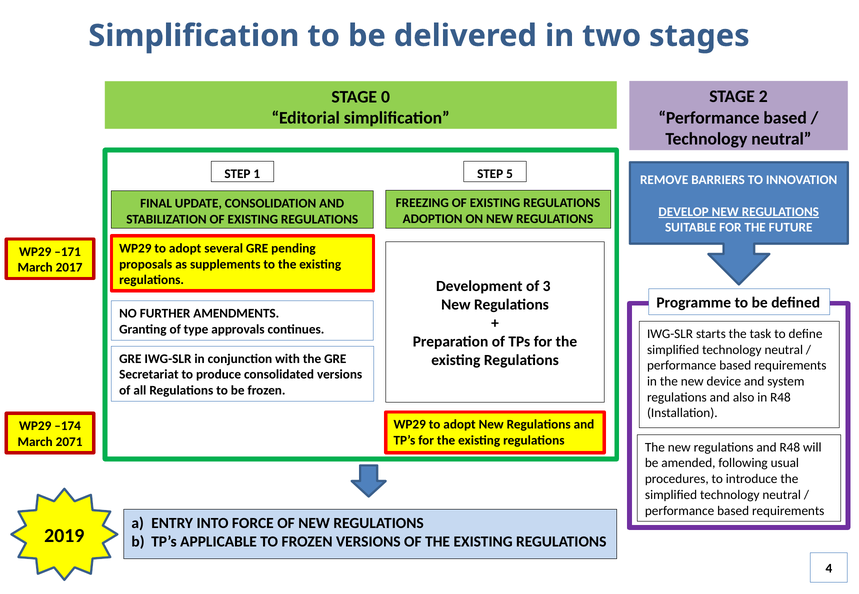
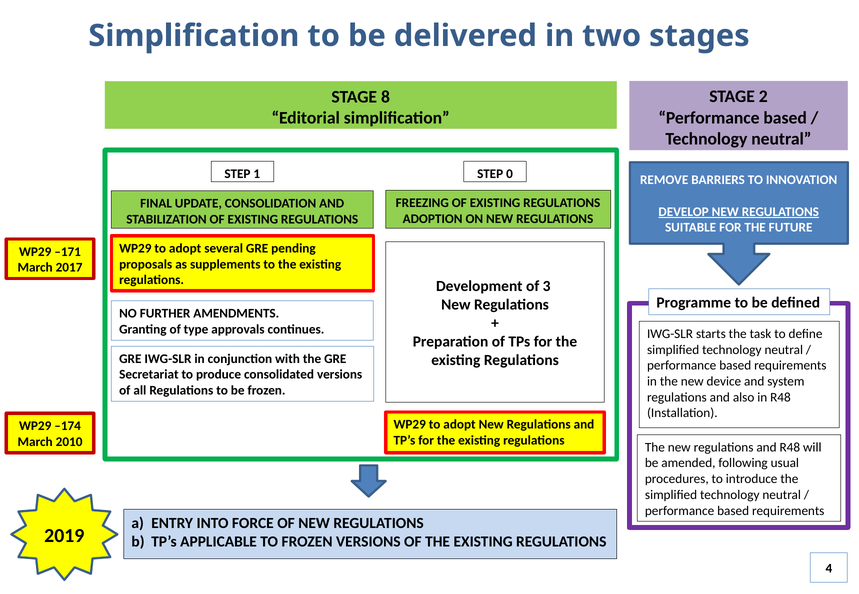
0: 0 -> 8
5: 5 -> 0
2071: 2071 -> 2010
